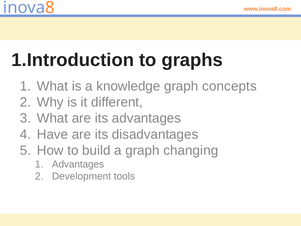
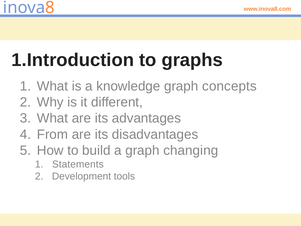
Have: Have -> From
Advantages at (78, 164): Advantages -> Statements
